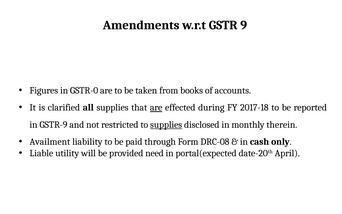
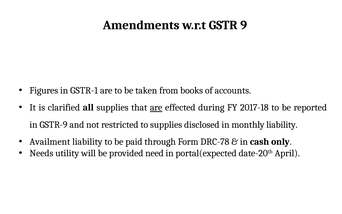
GSTR-0: GSTR-0 -> GSTR-1
supplies at (166, 125) underline: present -> none
monthly therein: therein -> liability
DRC-08: DRC-08 -> DRC-78
Liable: Liable -> Needs
